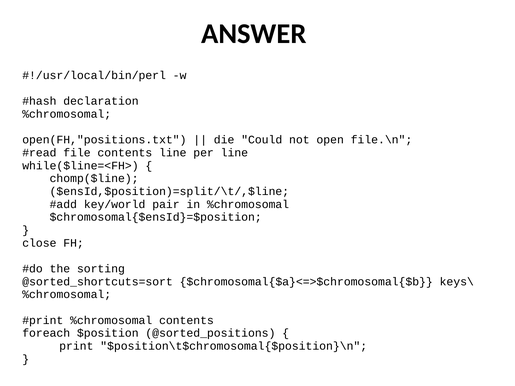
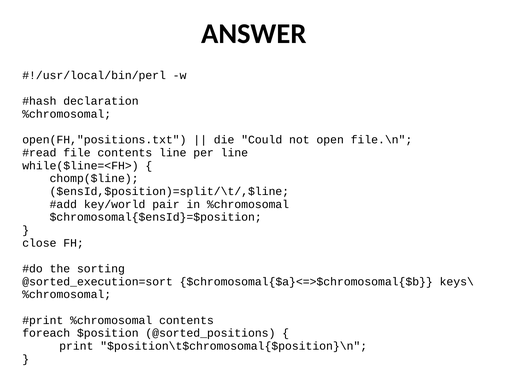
@sorted_shortcuts=sort: @sorted_shortcuts=sort -> @sorted_execution=sort
